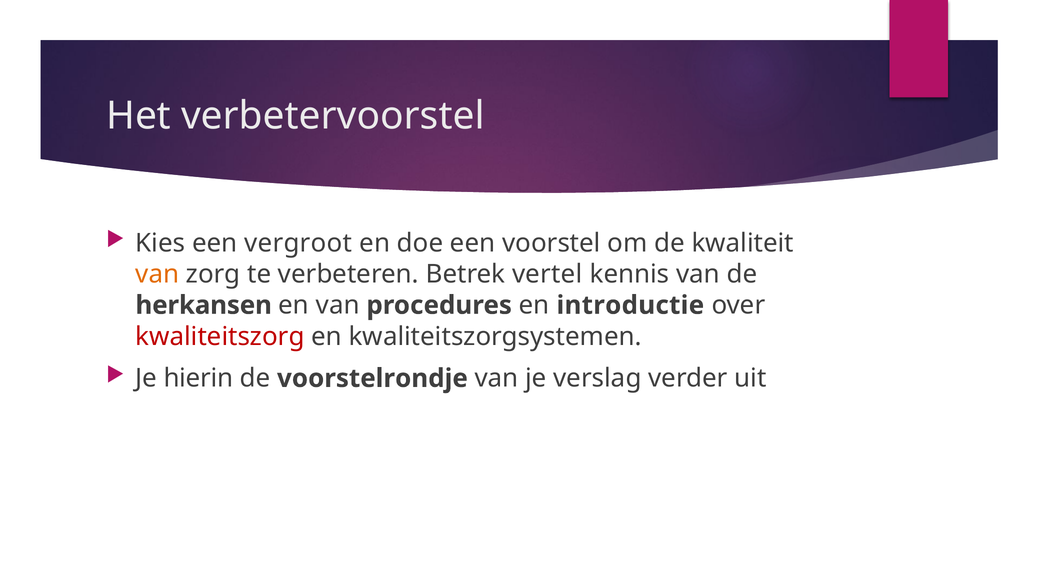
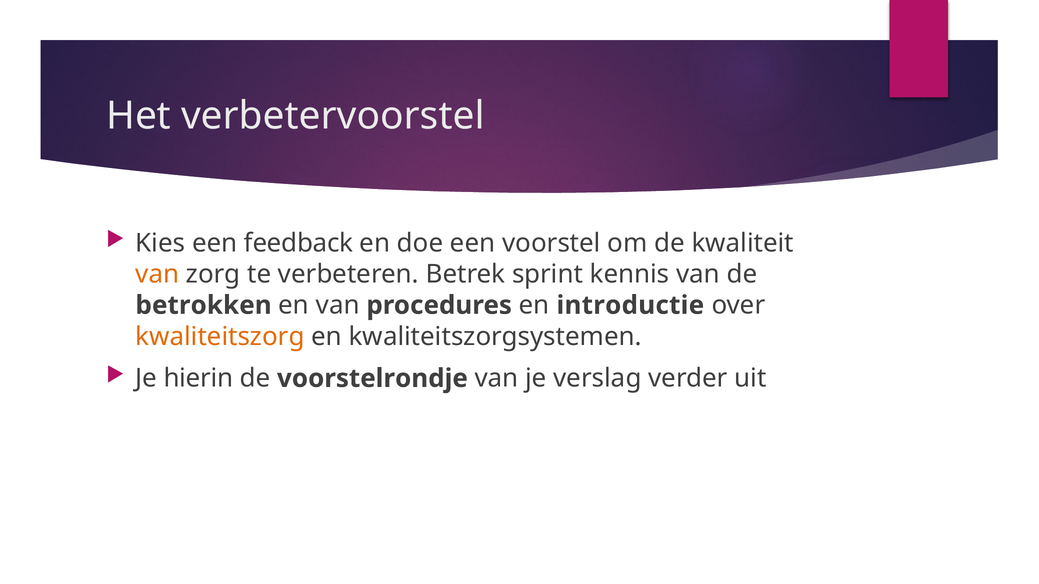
vergroot: vergroot -> feedback
vertel: vertel -> sprint
herkansen: herkansen -> betrokken
kwaliteitszorg colour: red -> orange
